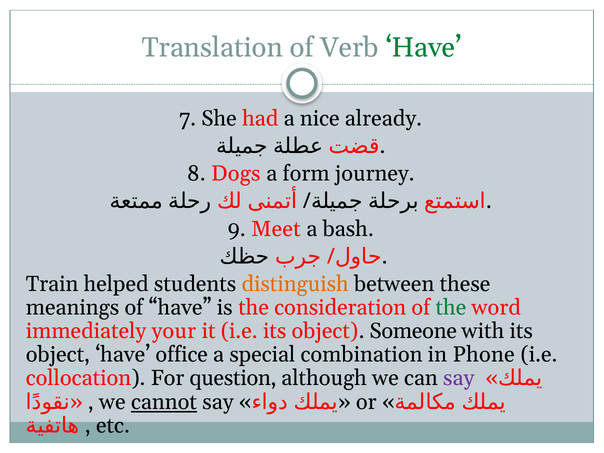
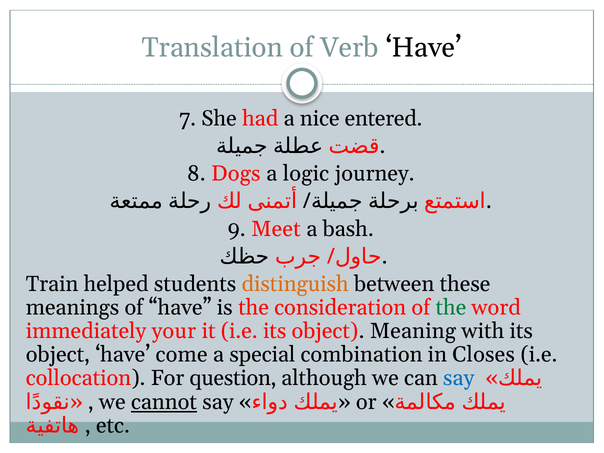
Have at (424, 48) colour: green -> black
already: already -> entered
form: form -> logic
Someone: Someone -> Meaning
office: office -> come
Phone: Phone -> Closes
say at (459, 378) colour: purple -> blue
